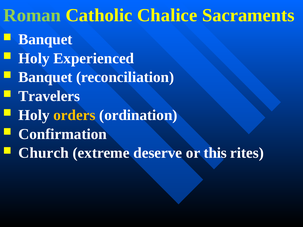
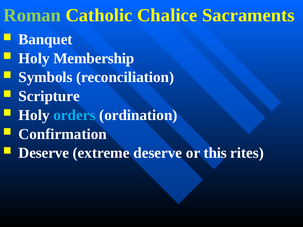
Experienced: Experienced -> Membership
Banquet at (45, 77): Banquet -> Symbols
Travelers: Travelers -> Scripture
orders colour: yellow -> light blue
Church at (44, 153): Church -> Deserve
